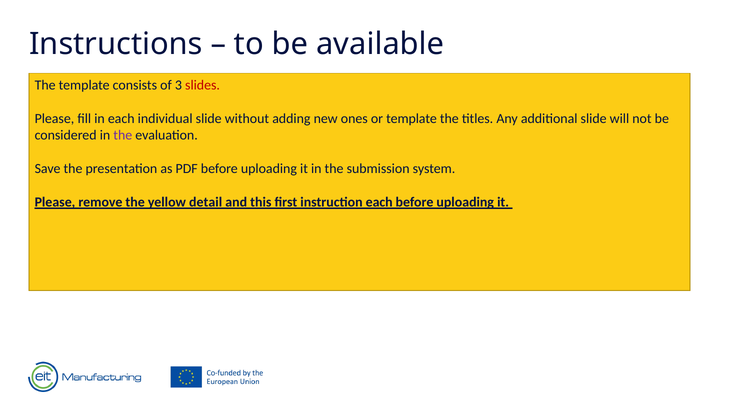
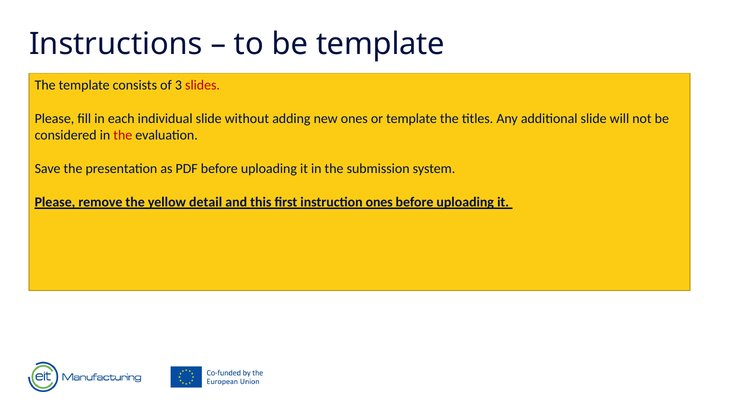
be available: available -> template
the at (123, 135) colour: purple -> red
instruction each: each -> ones
